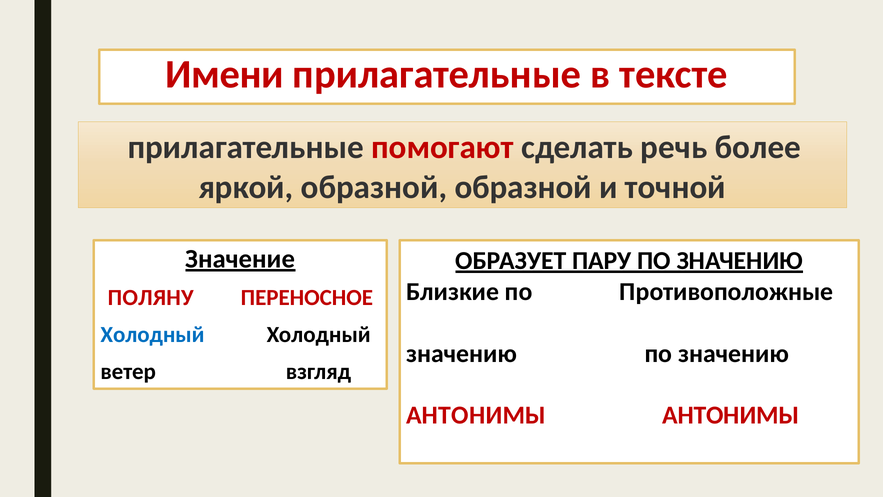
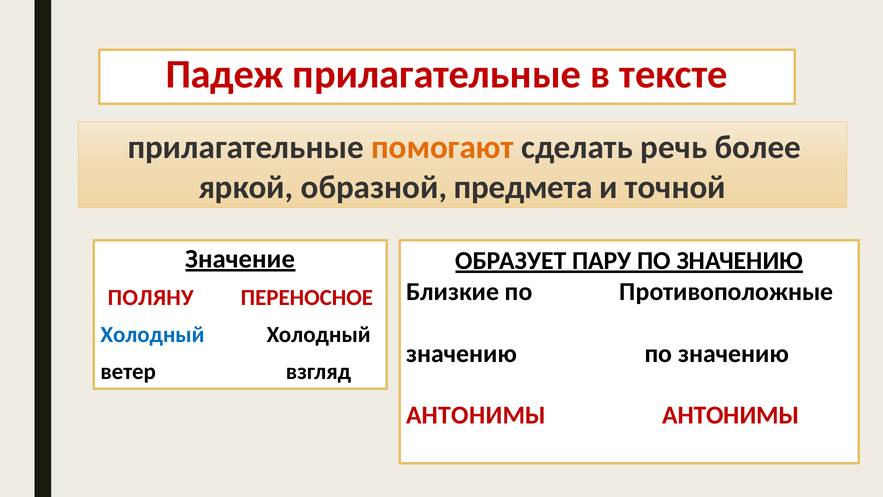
Имени: Имени -> Падеж
помогают colour: red -> orange
образной образной: образной -> предмета
